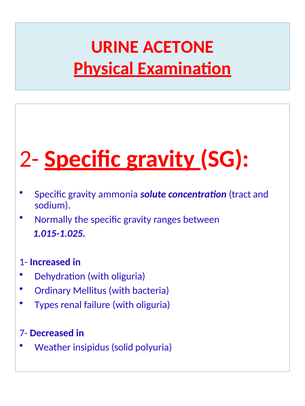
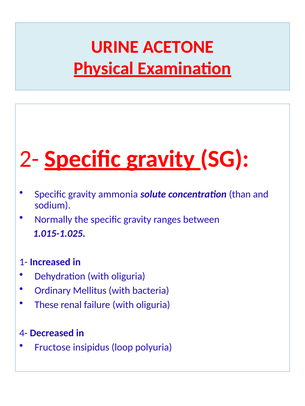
tract: tract -> than
Types: Types -> These
7-: 7- -> 4-
Weather: Weather -> Fructose
solid: solid -> loop
